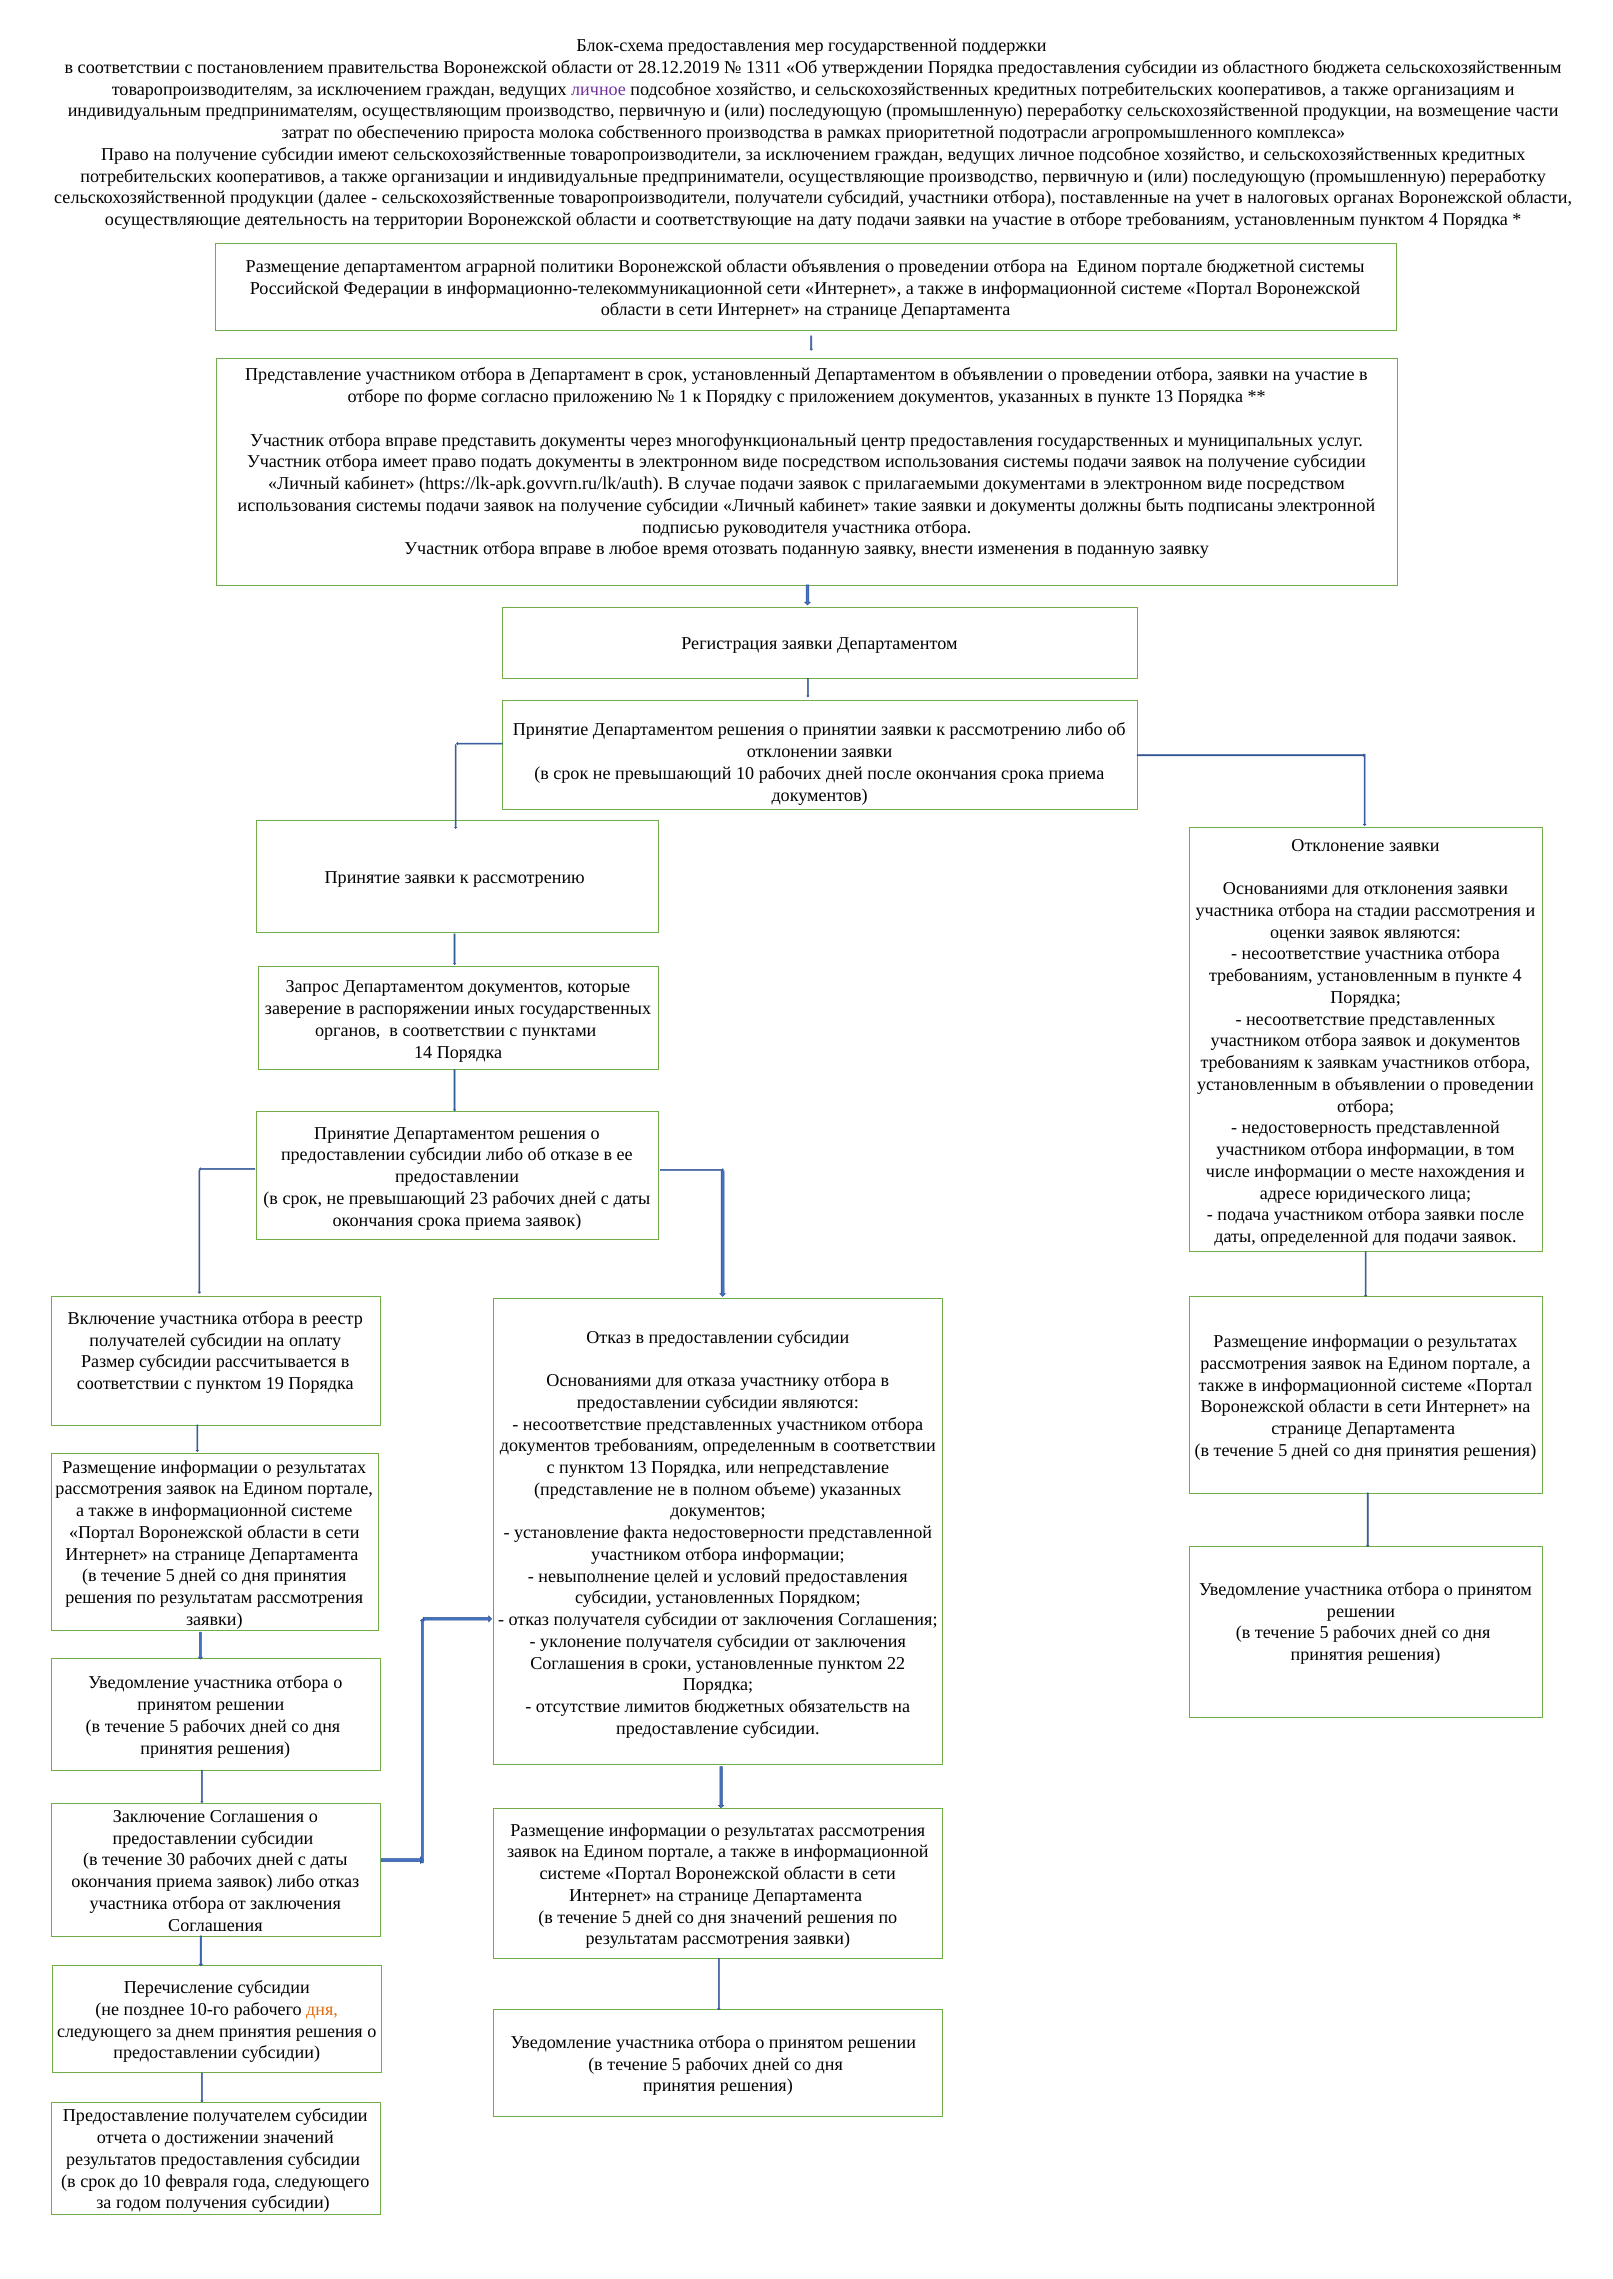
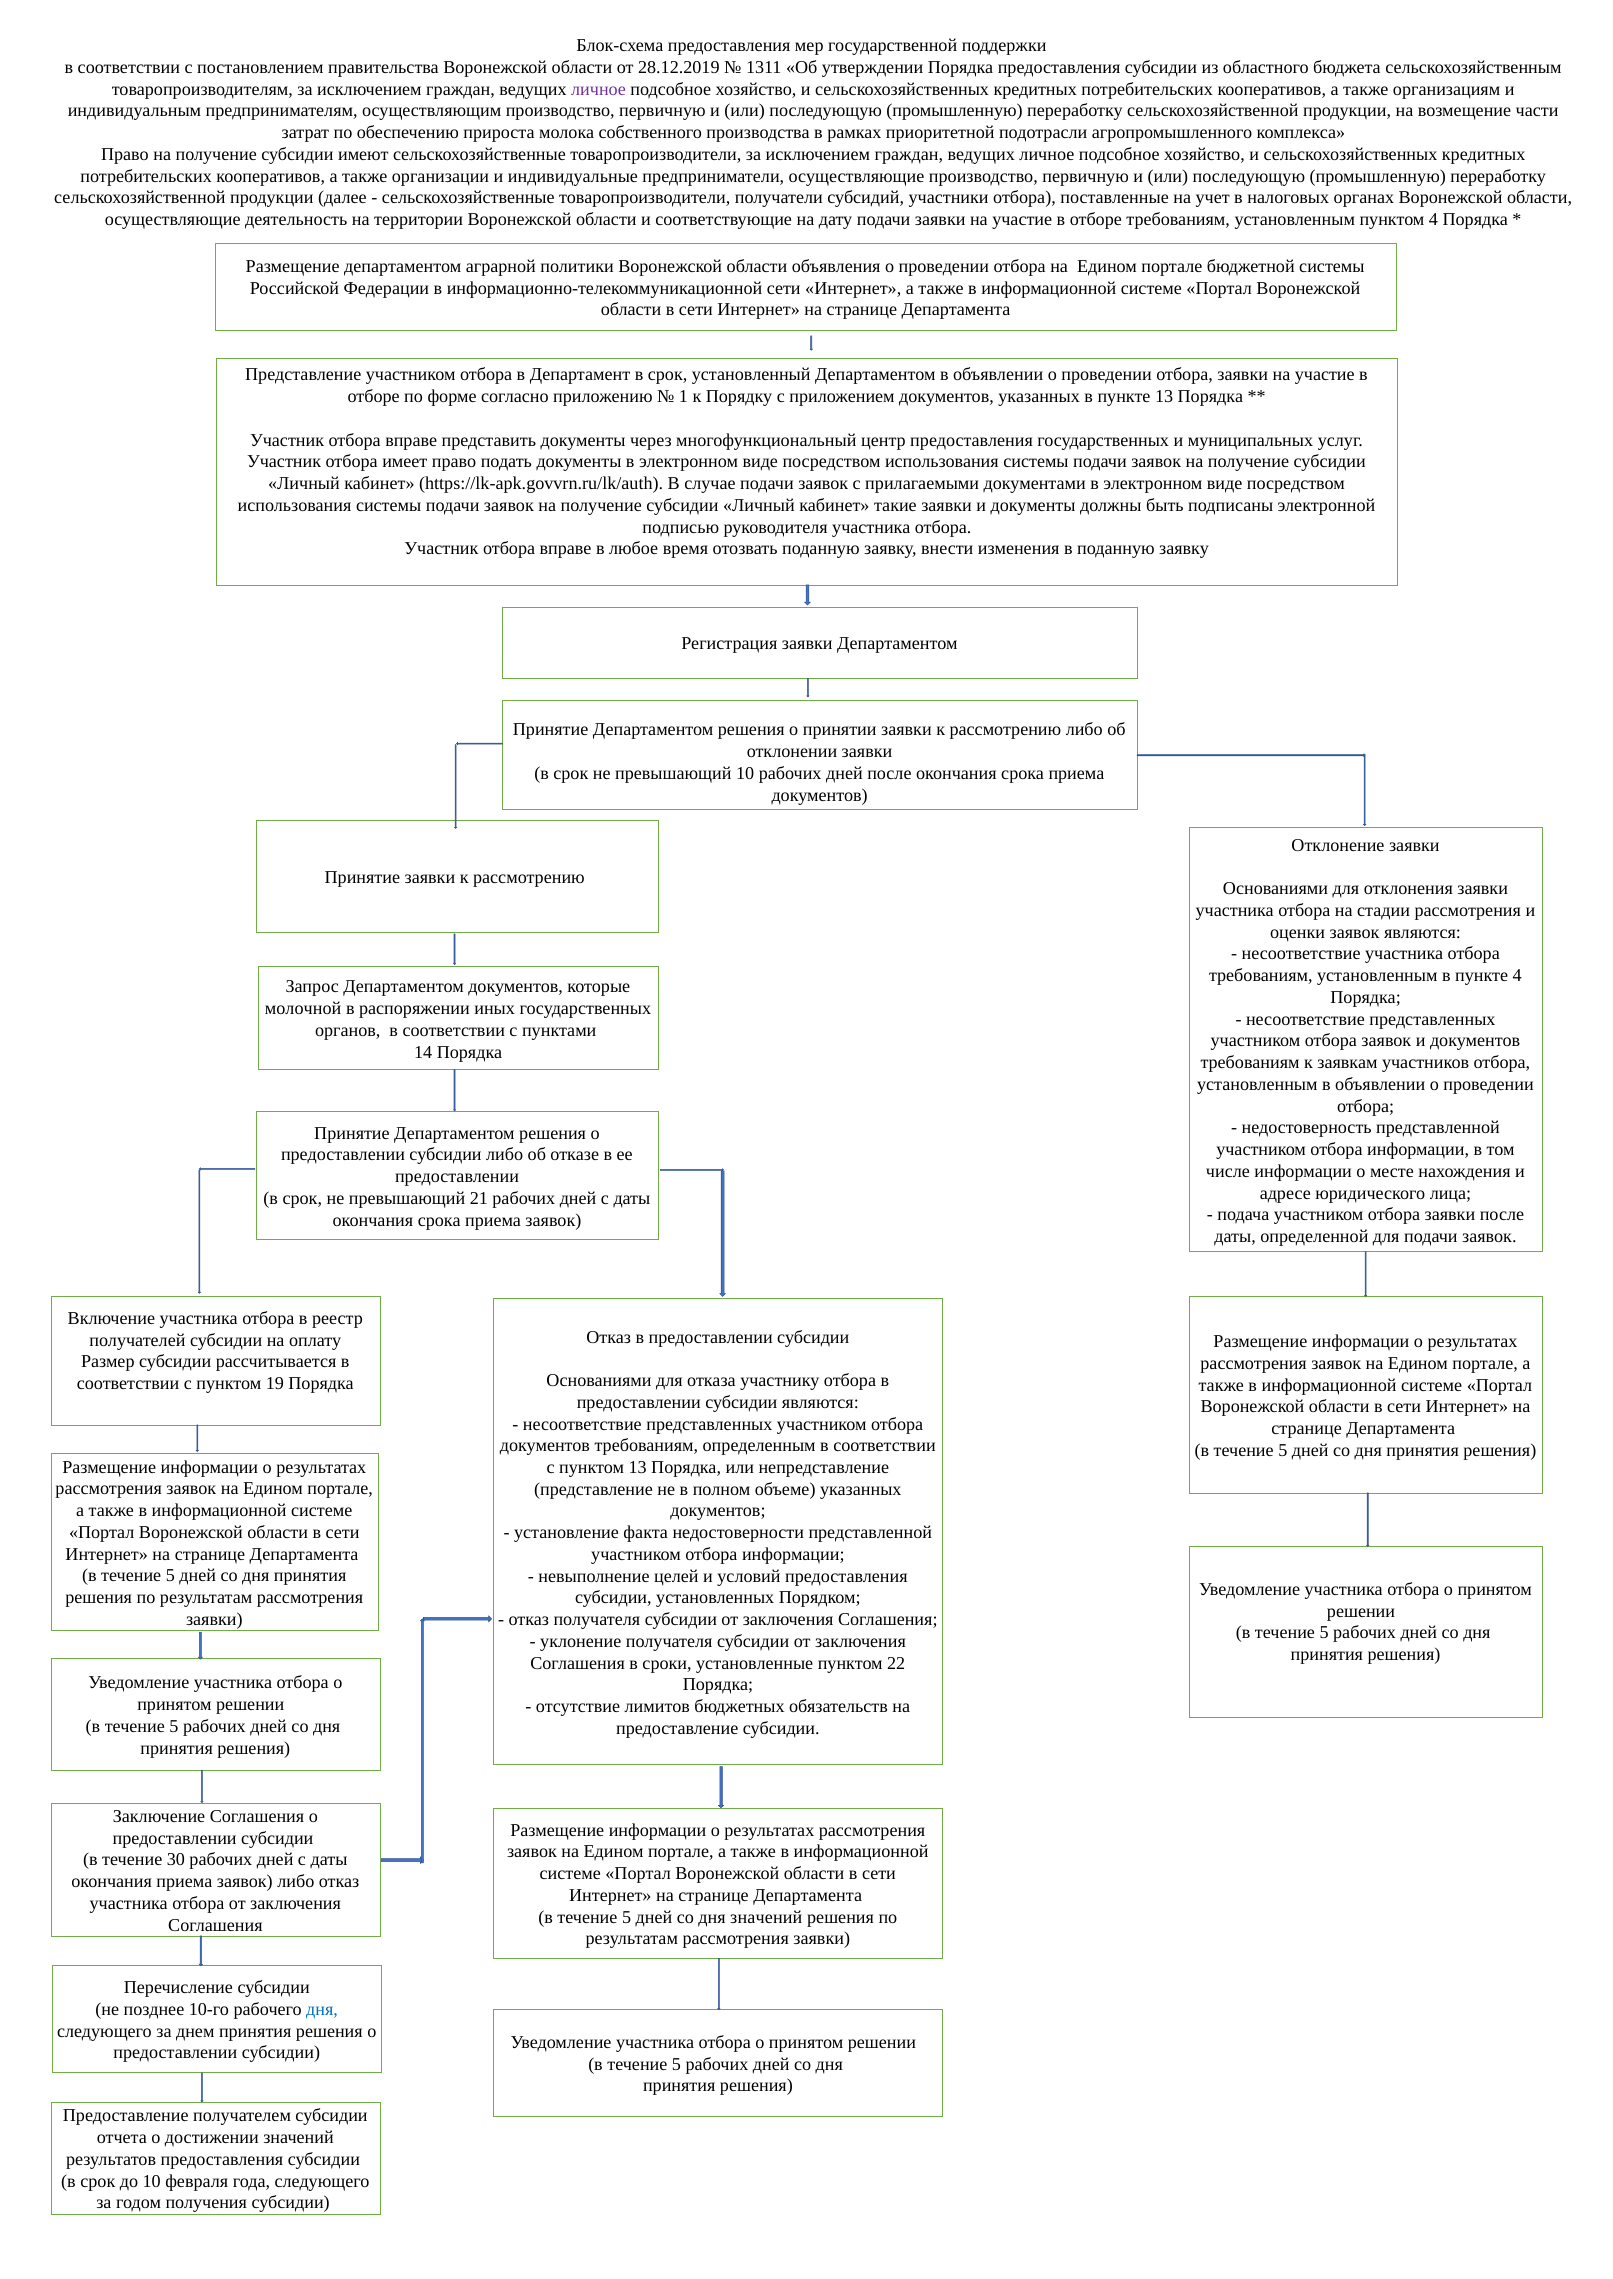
заверение: заверение -> молочной
23: 23 -> 21
дня at (322, 2009) colour: orange -> blue
